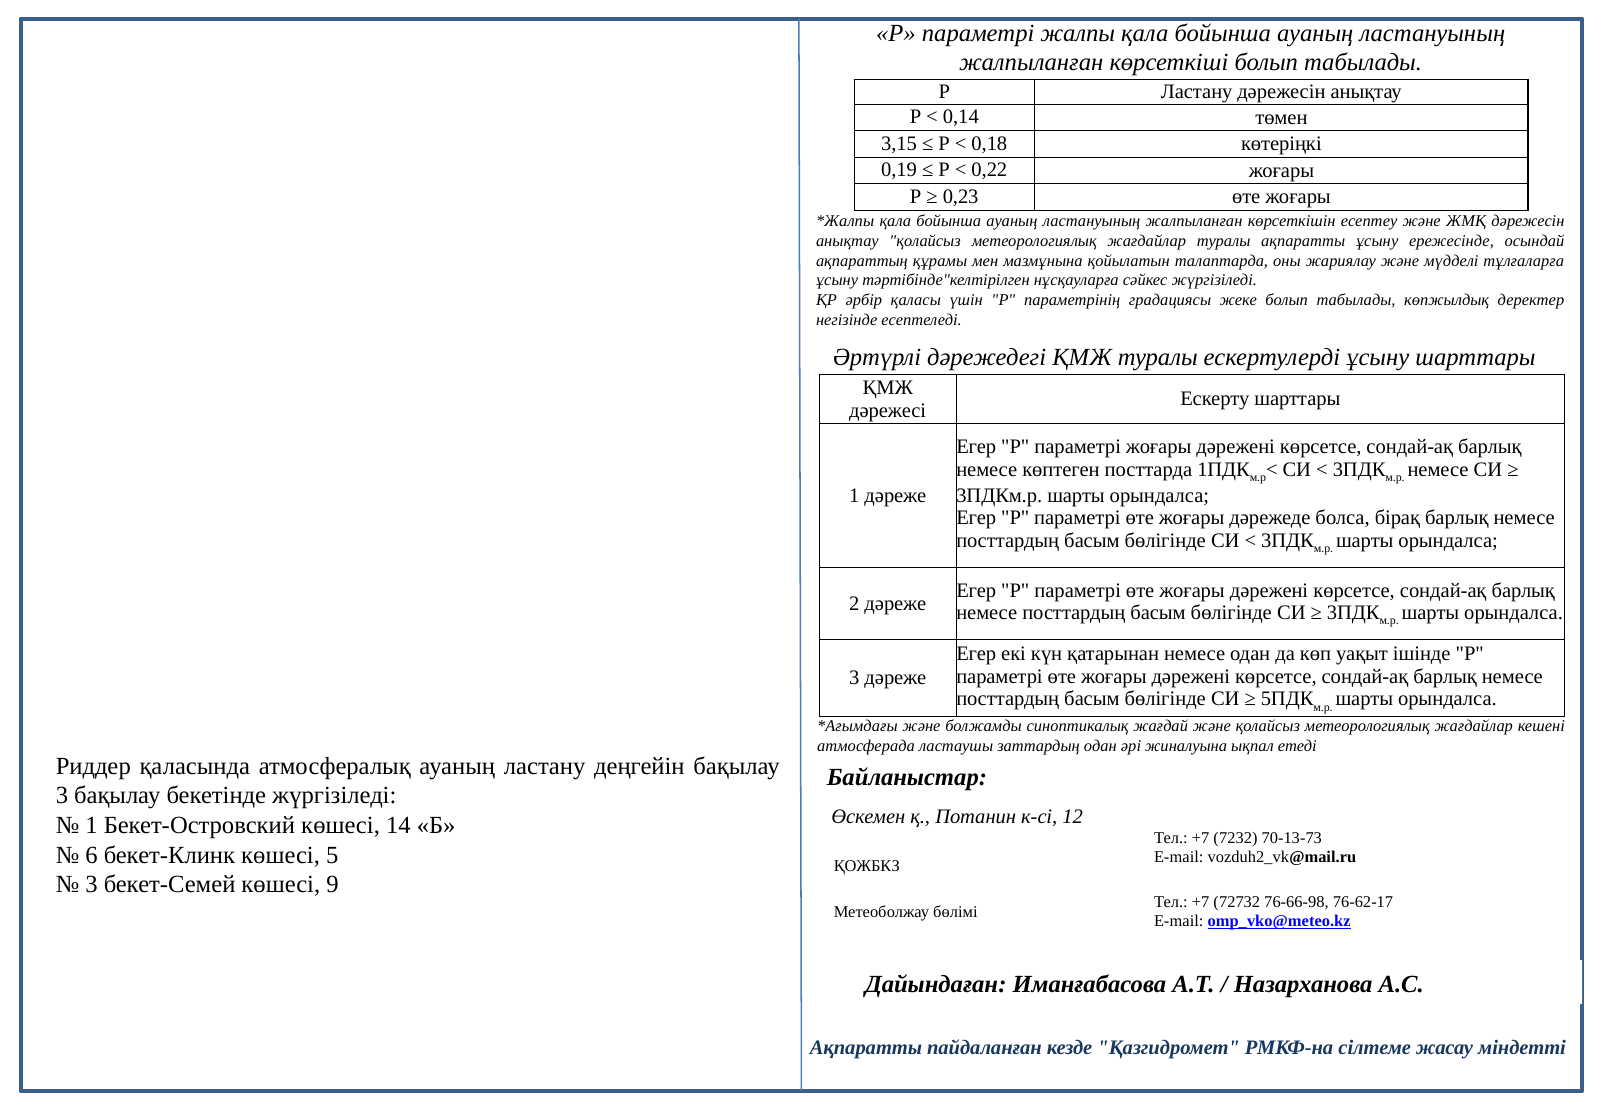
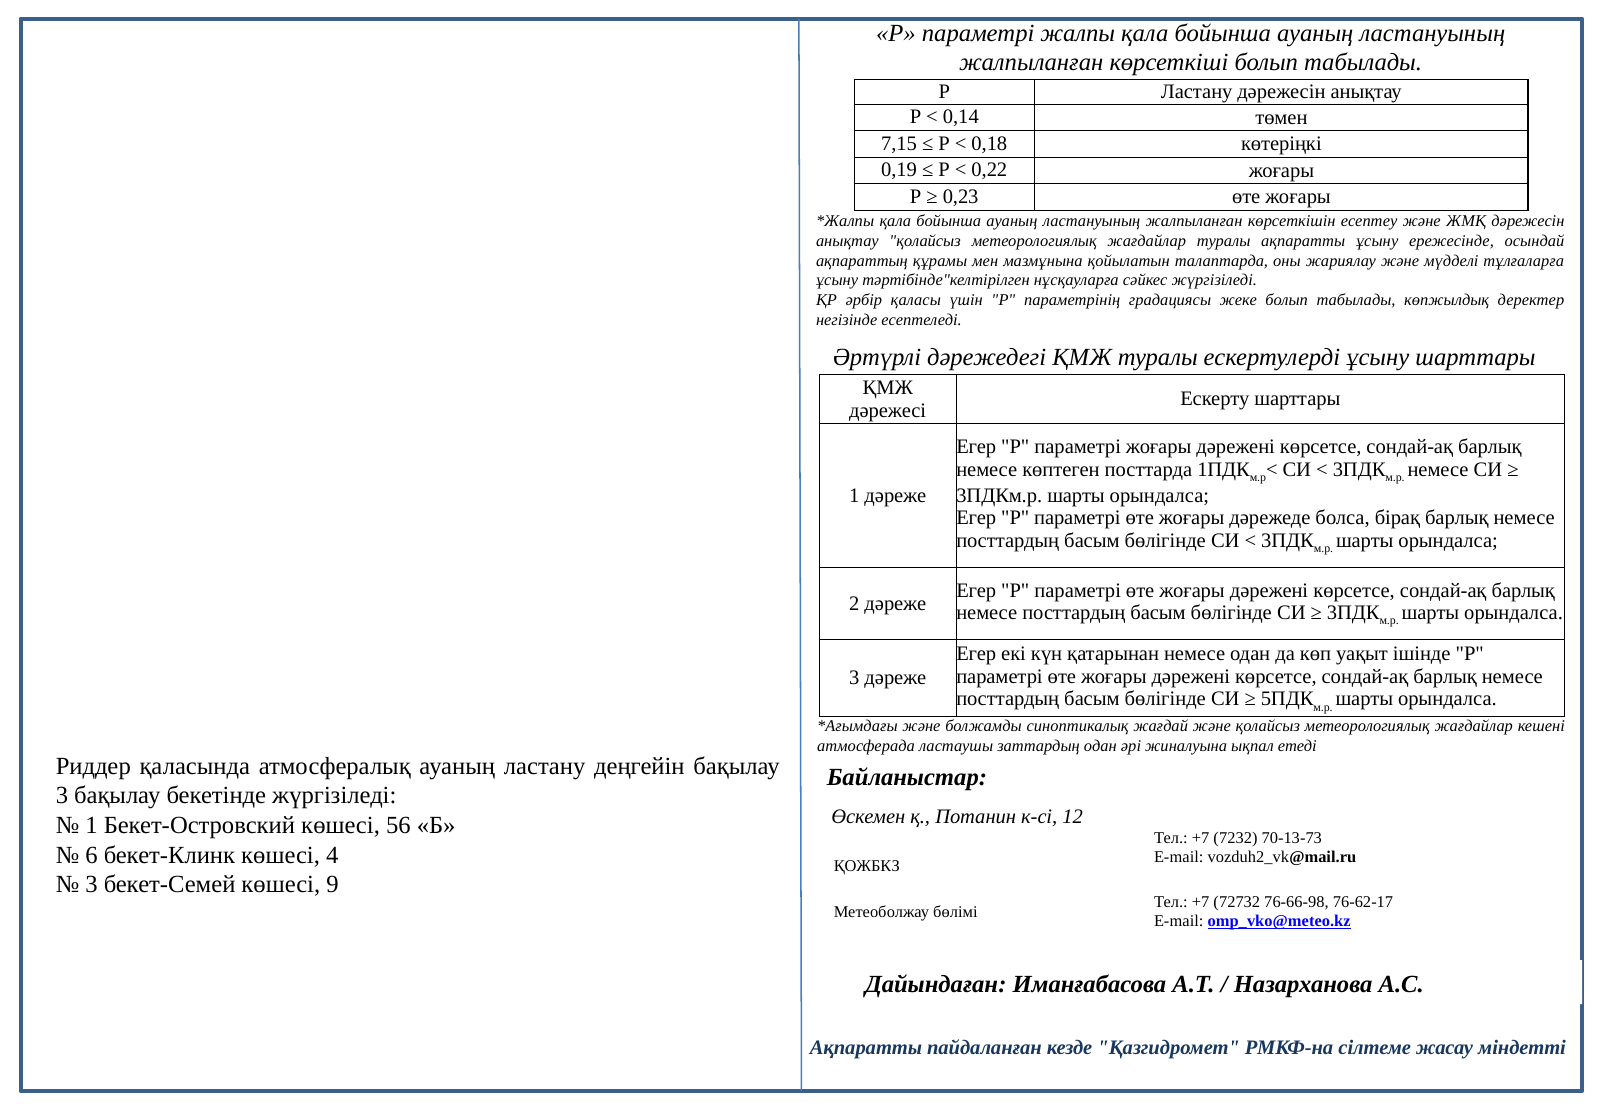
3,15: 3,15 -> 7,15
14: 14 -> 56
5: 5 -> 4
